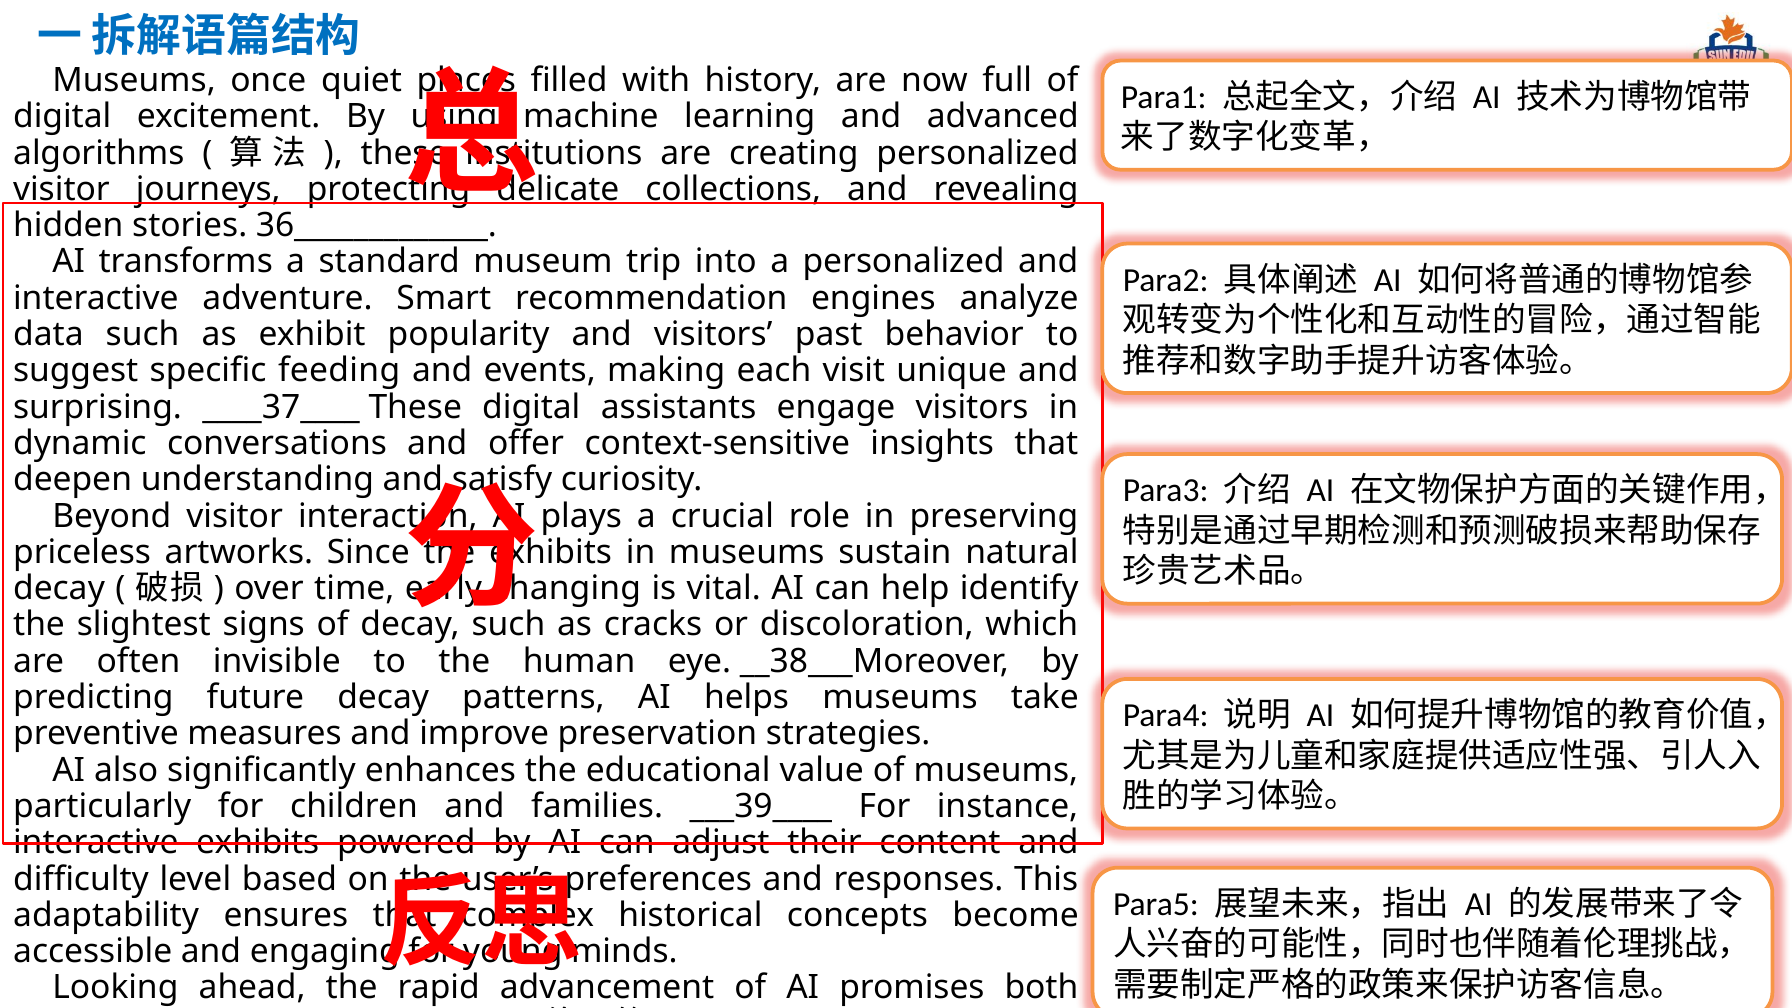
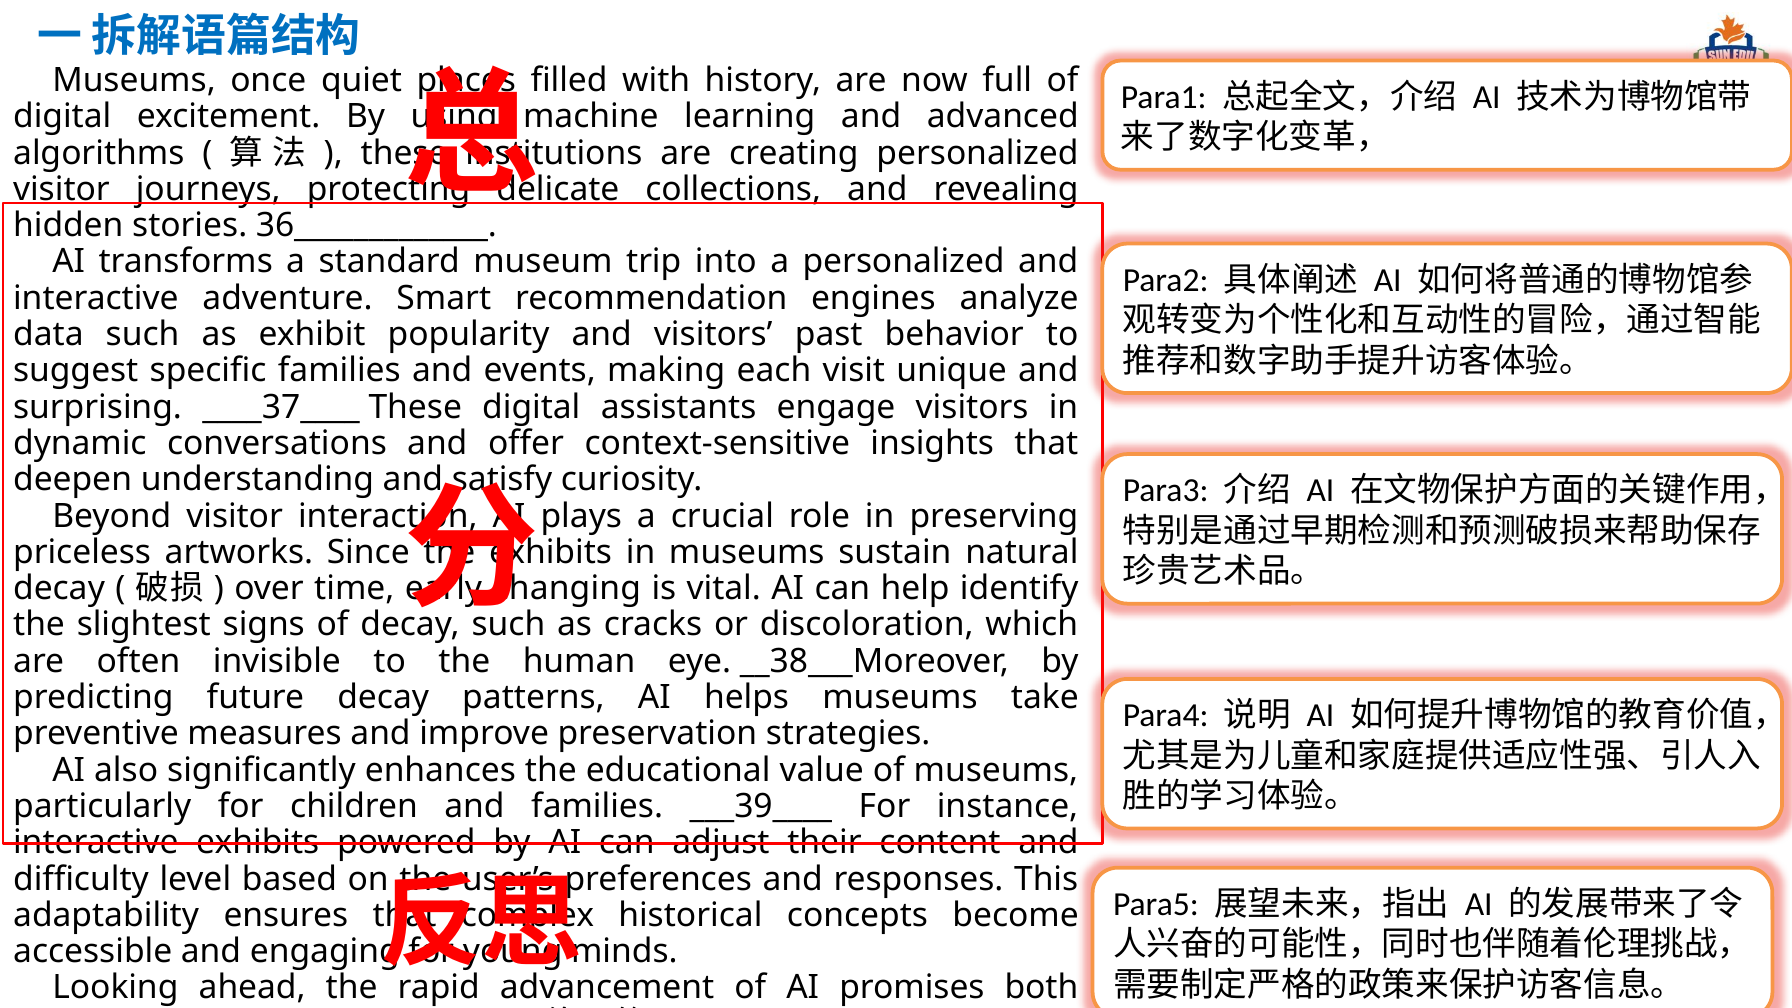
specific feeding: feeding -> families
